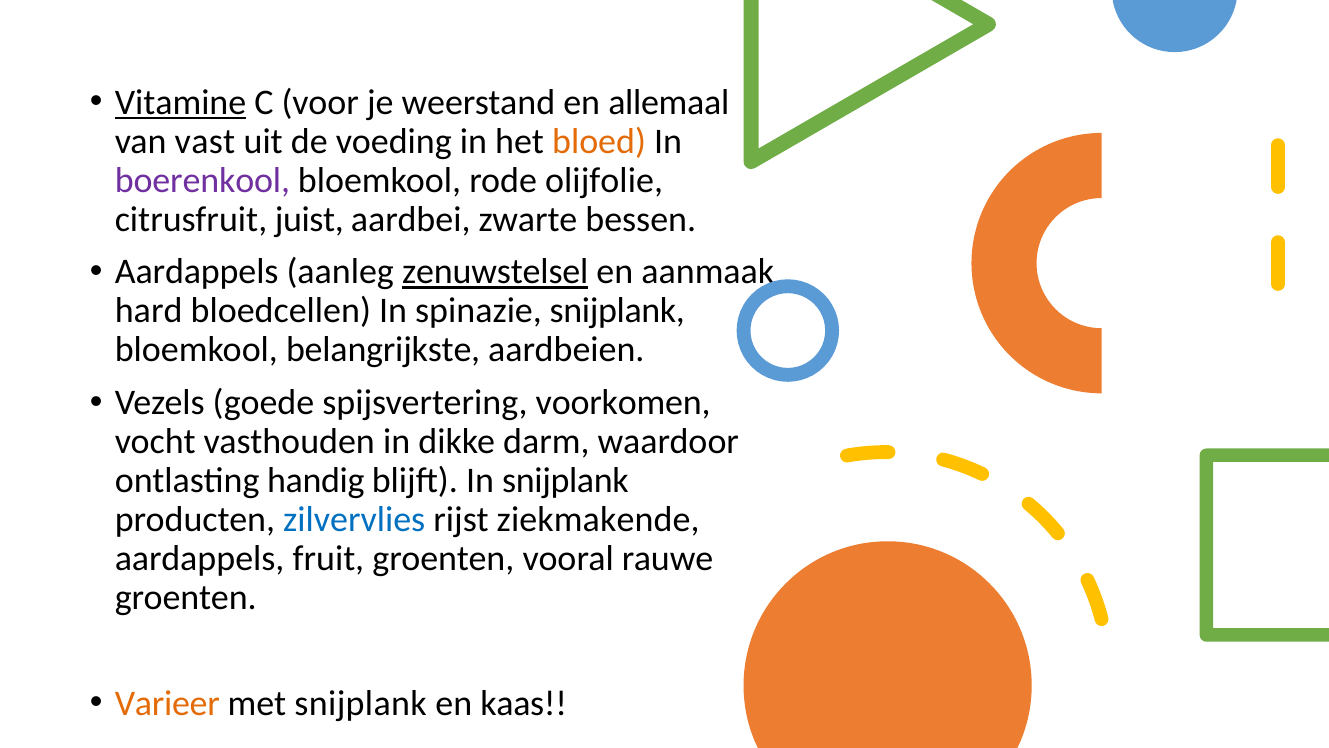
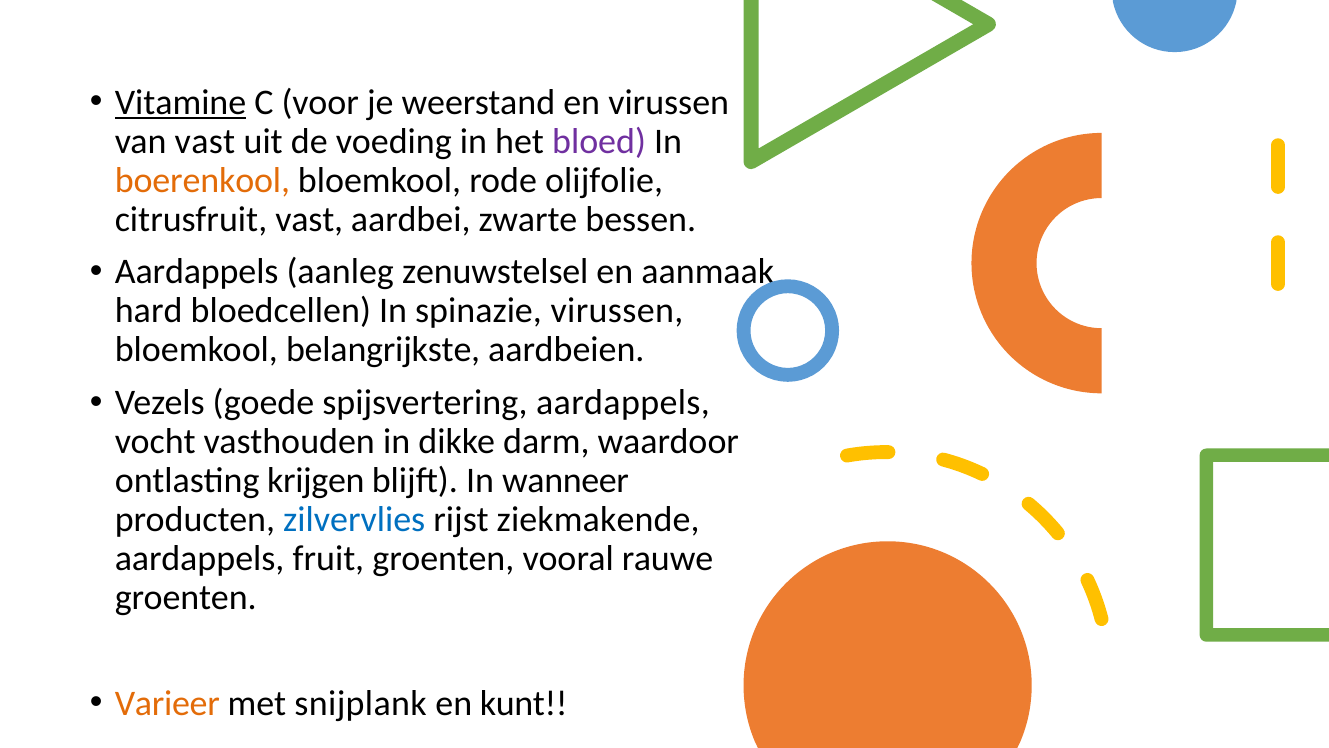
en allemaal: allemaal -> virussen
bloed colour: orange -> purple
boerenkool colour: purple -> orange
citrusfruit juist: juist -> vast
zenuwstelsel underline: present -> none
spinazie snijplank: snijplank -> virussen
spijsvertering voorkomen: voorkomen -> aardappels
handig: handig -> krijgen
In snijplank: snijplank -> wanneer
kaas: kaas -> kunt
